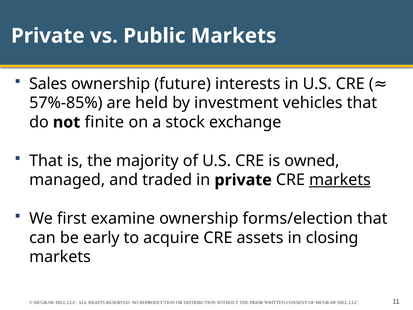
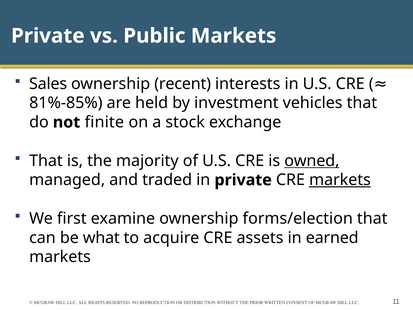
future: future -> recent
57%-85%: 57%-85% -> 81%-85%
owned underline: none -> present
early: early -> what
closing: closing -> earned
